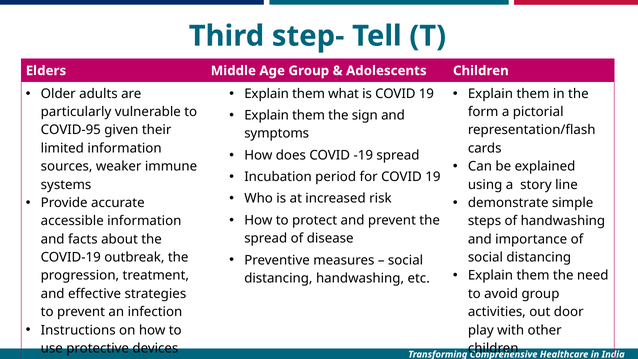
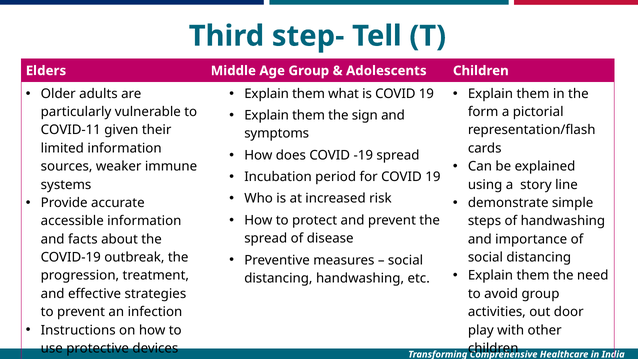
COVID-95: COVID-95 -> COVID-11
